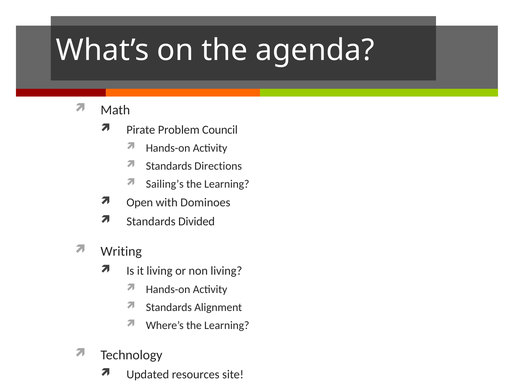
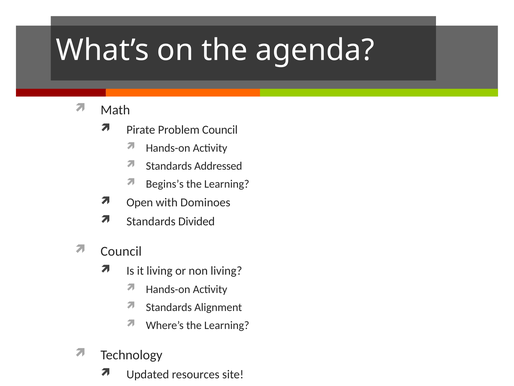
Directions: Directions -> Addressed
Sailing’s: Sailing’s -> Begins’s
Writing at (121, 251): Writing -> Council
